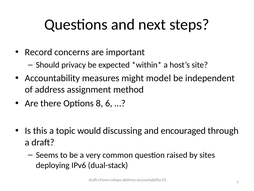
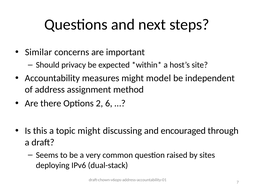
Record: Record -> Similar
8: 8 -> 2
topic would: would -> might
